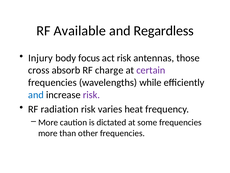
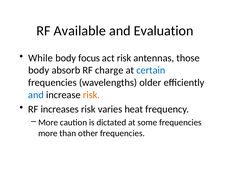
Regardless: Regardless -> Evaluation
Injury: Injury -> While
cross at (39, 70): cross -> body
certain colour: purple -> blue
while: while -> older
risk at (91, 95) colour: purple -> orange
radiation: radiation -> increases
